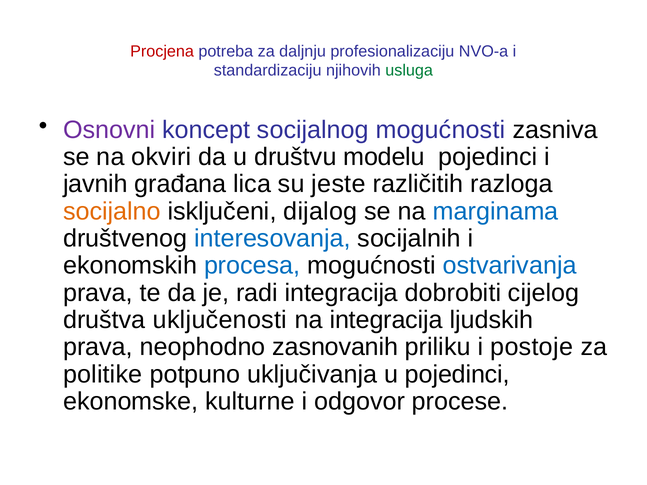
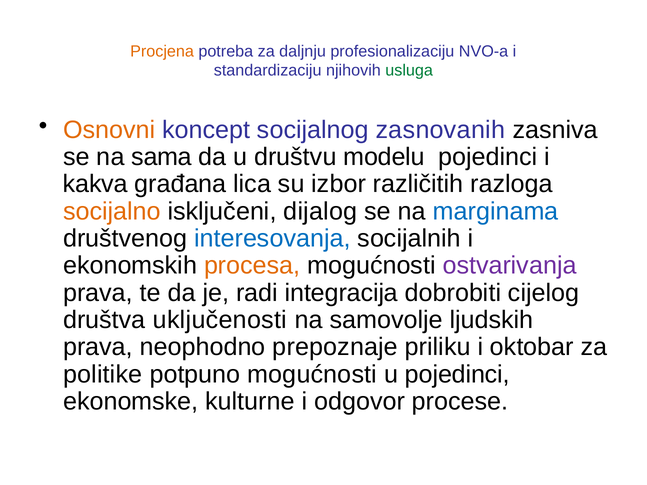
Procjena colour: red -> orange
Osnovni colour: purple -> orange
socijalnog mogućnosti: mogućnosti -> zasnovanih
okviri: okviri -> sama
javnih: javnih -> kakva
jeste: jeste -> izbor
procesa colour: blue -> orange
ostvarivanja colour: blue -> purple
na integracija: integracija -> samovolje
zasnovanih: zasnovanih -> prepoznaje
postoje: postoje -> oktobar
potpuno uključivanja: uključivanja -> mogućnosti
